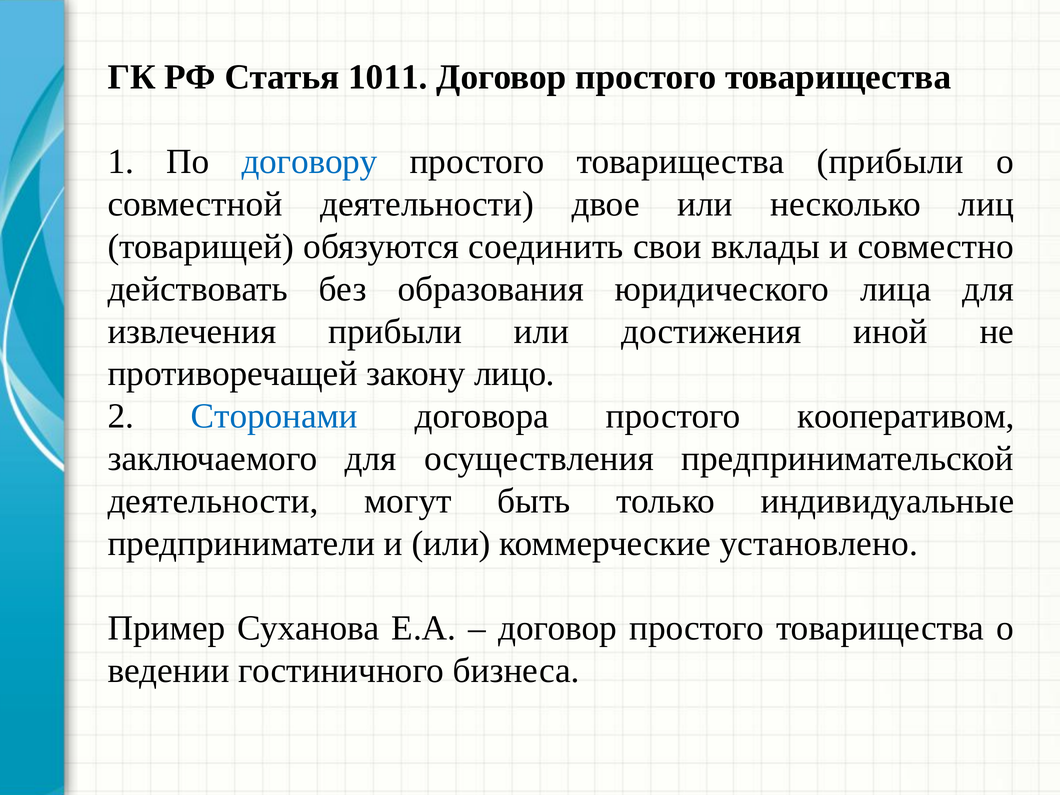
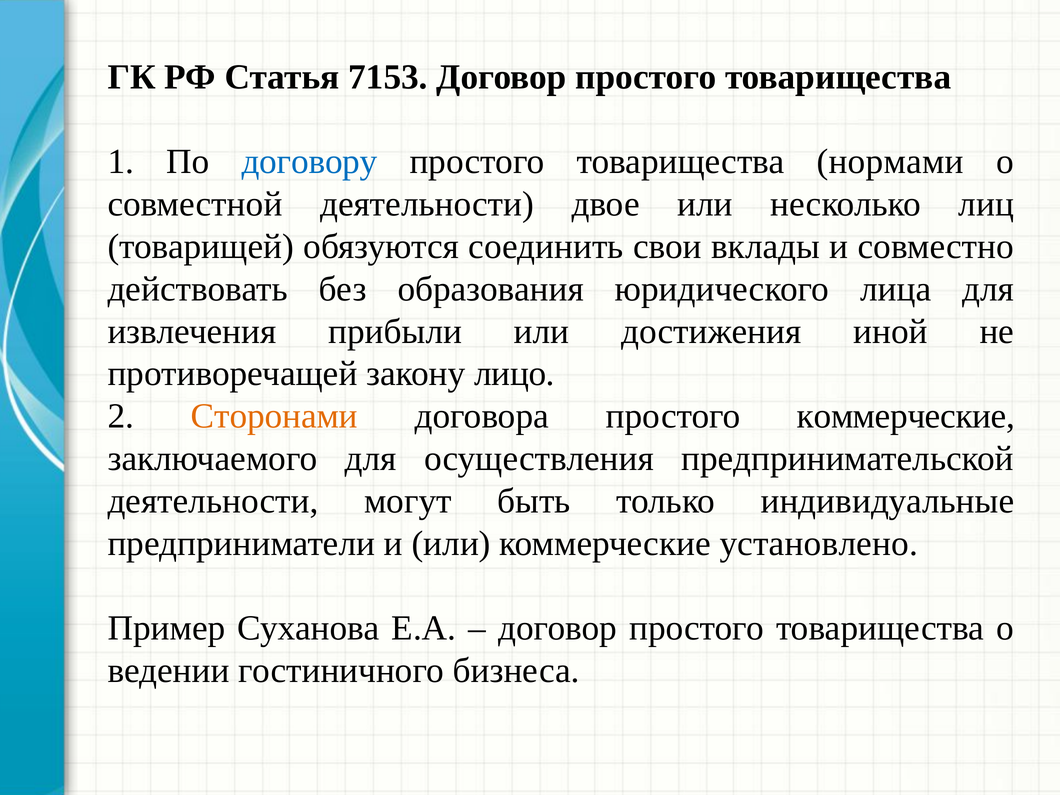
1011: 1011 -> 7153
товарищества прибыли: прибыли -> нормами
Сторонами colour: blue -> orange
простого кооперативом: кооперативом -> коммерческие
